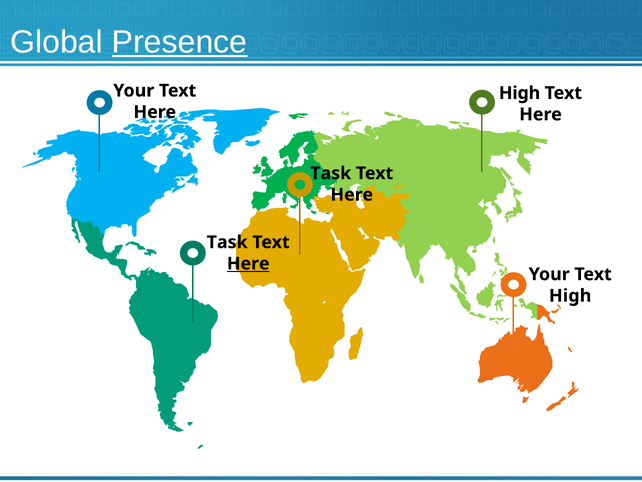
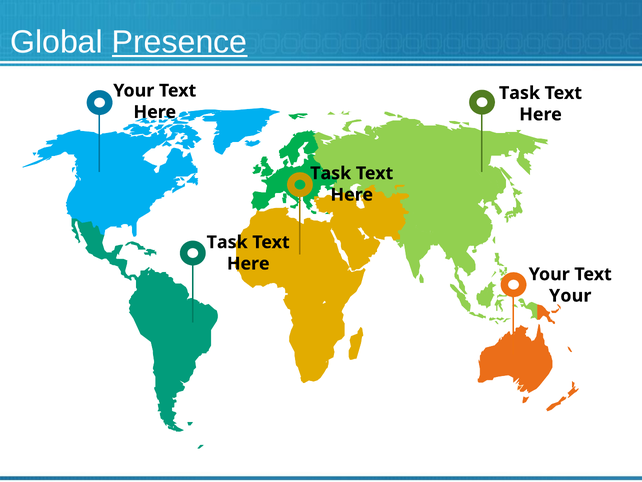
High at (520, 93): High -> Task
Here at (248, 263) underline: present -> none
High at (570, 295): High -> Your
